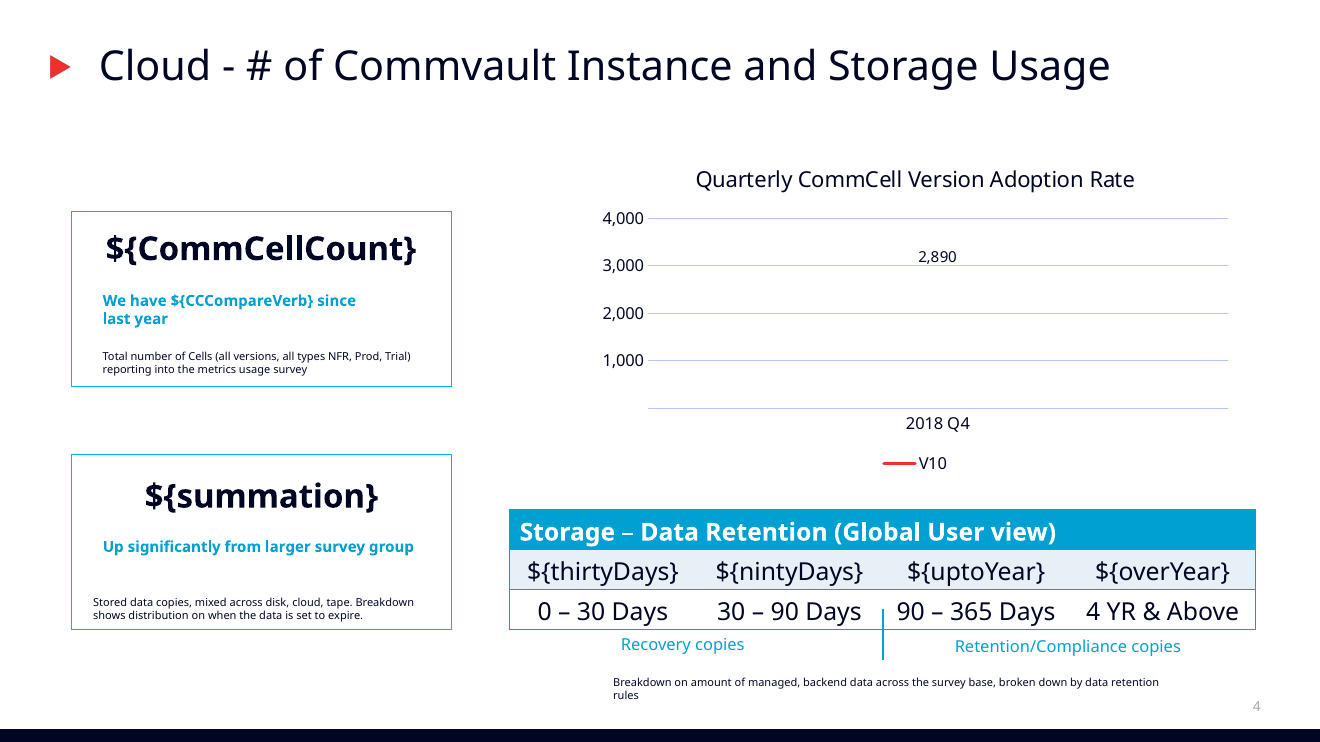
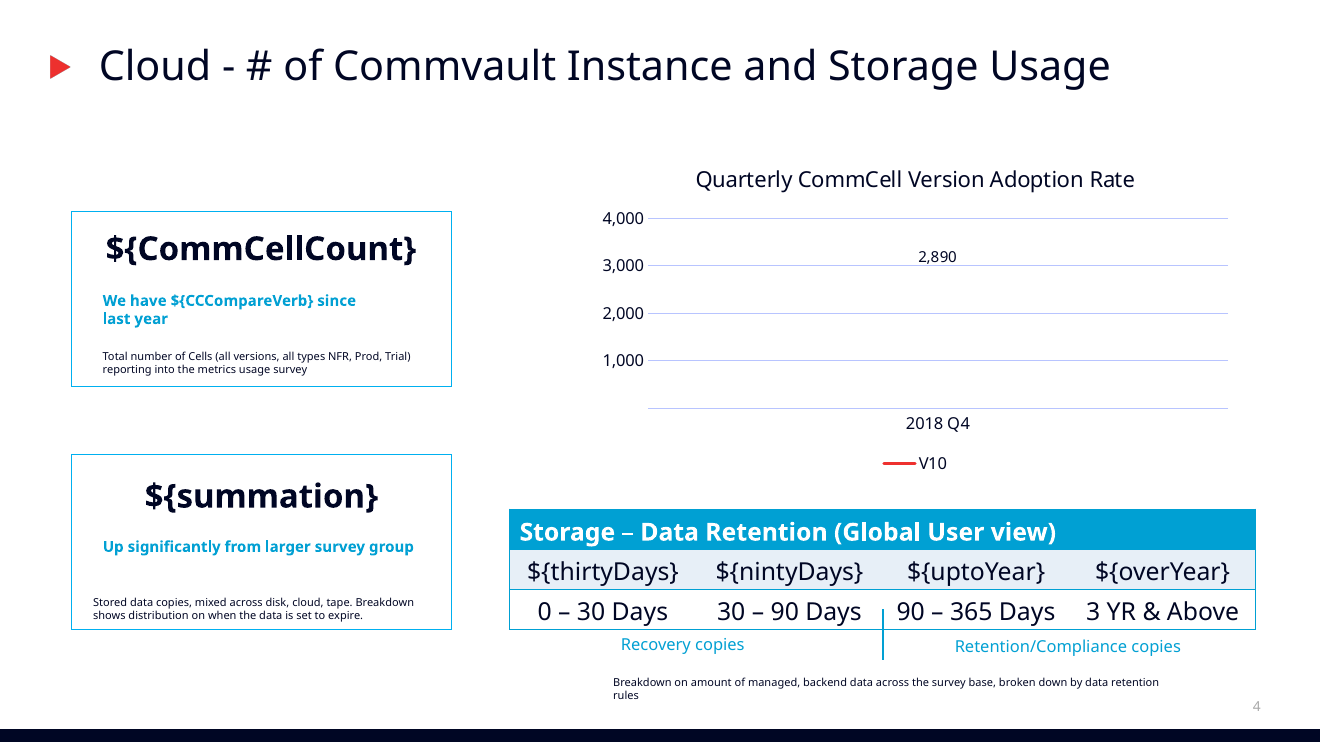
Days 4: 4 -> 3
